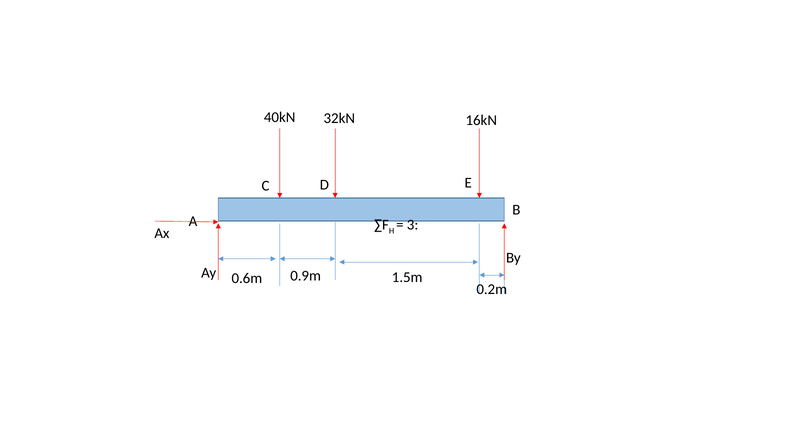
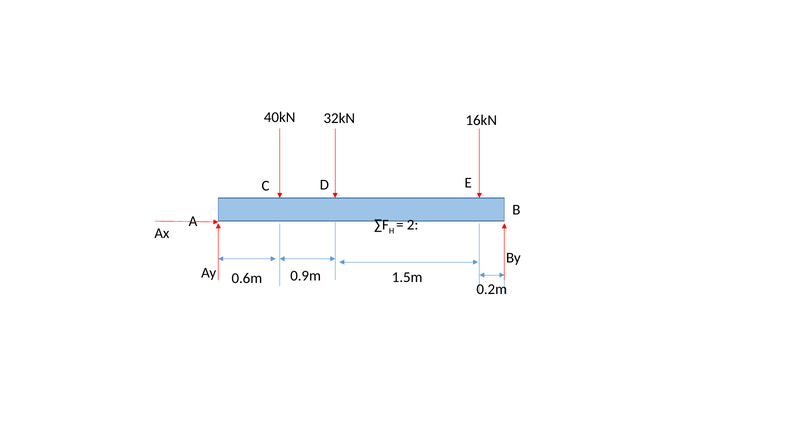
3: 3 -> 2
